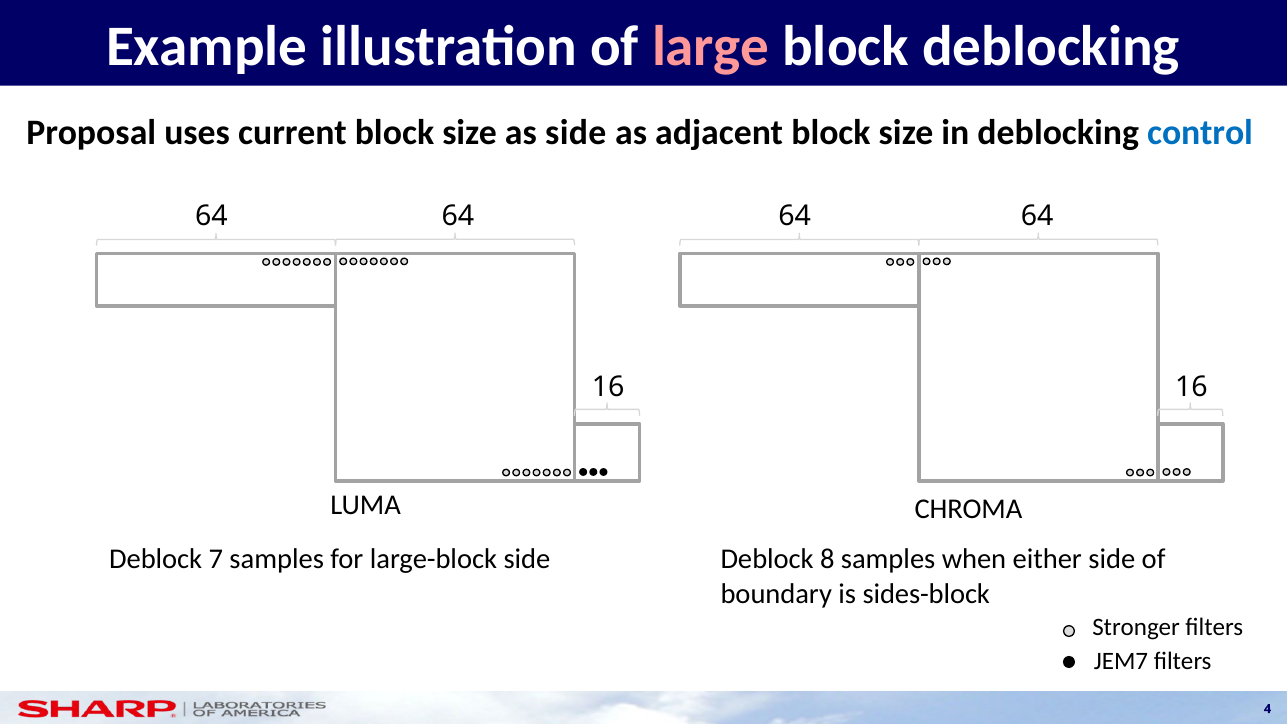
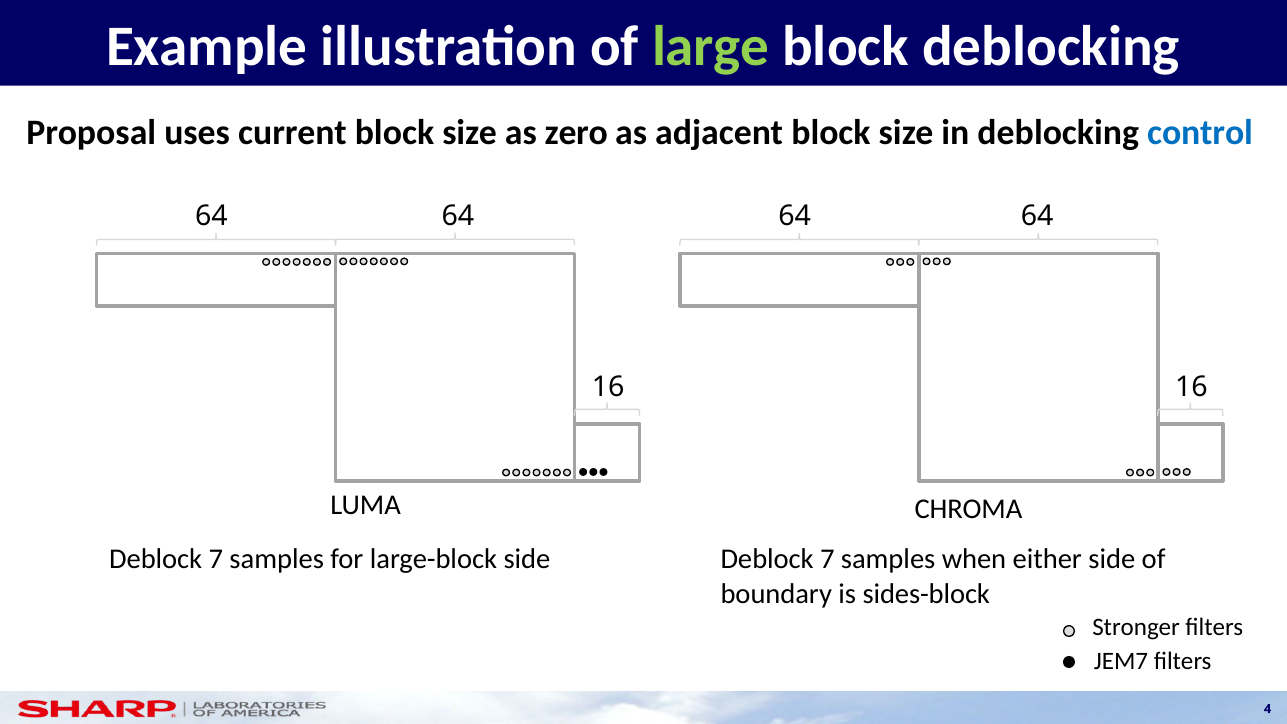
large colour: pink -> light green
as side: side -> zero
side Deblock 8: 8 -> 7
